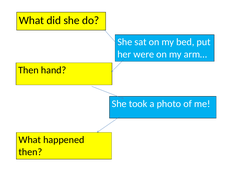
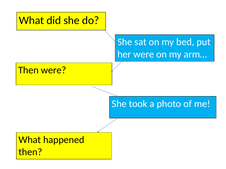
Then hand: hand -> were
